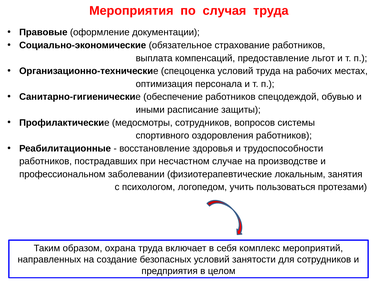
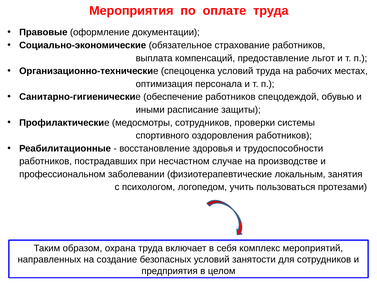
случая: случая -> оплате
вопросов: вопросов -> проверки
